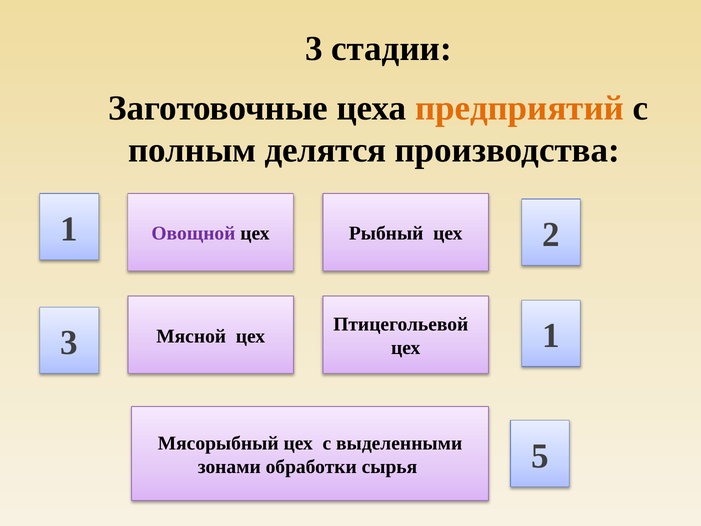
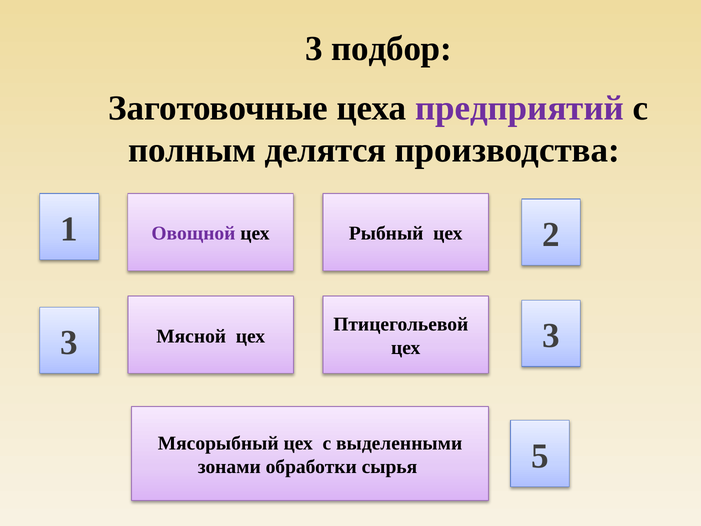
стадии: стадии -> подбор
предприятий colour: orange -> purple
3 1: 1 -> 3
